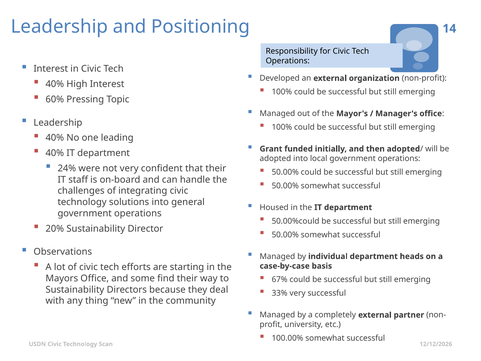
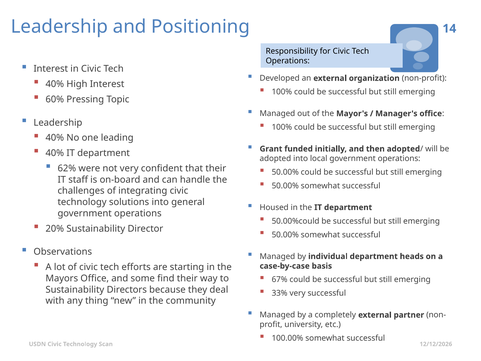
24%: 24% -> 62%
